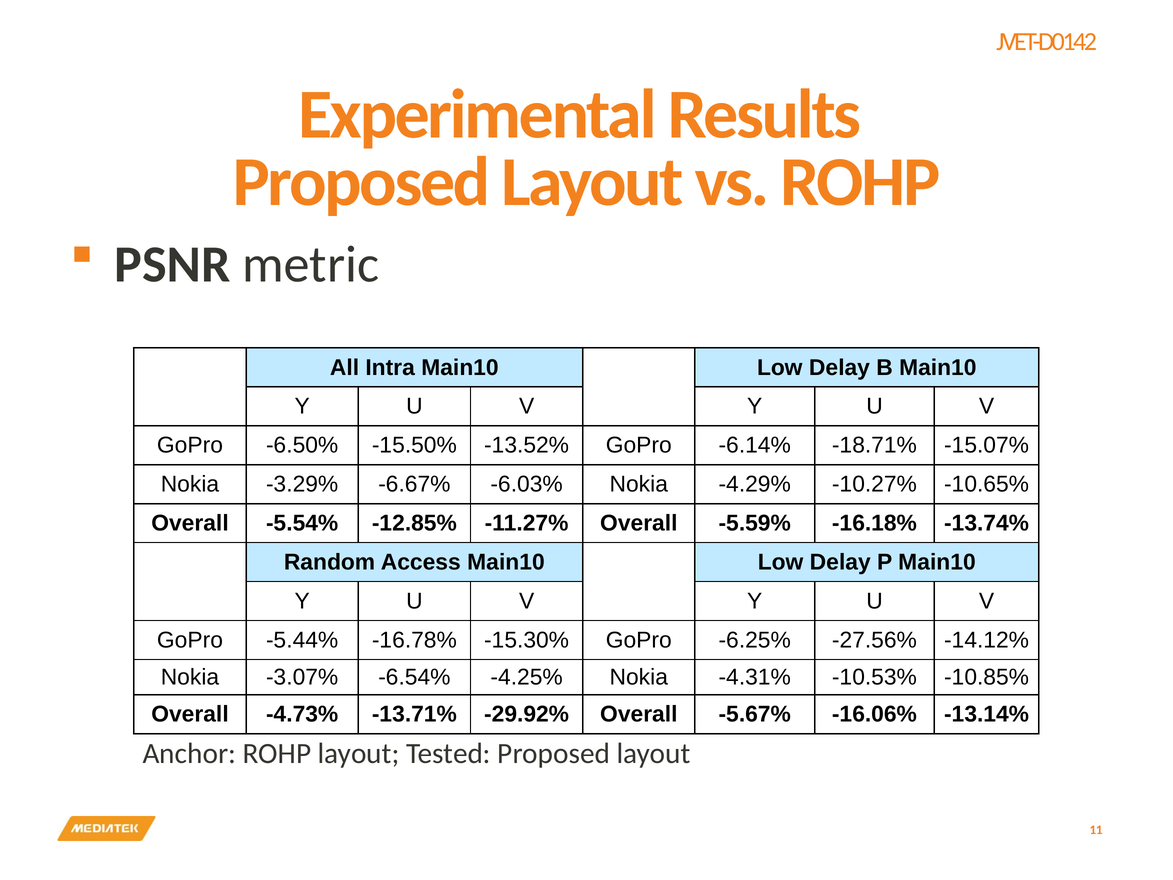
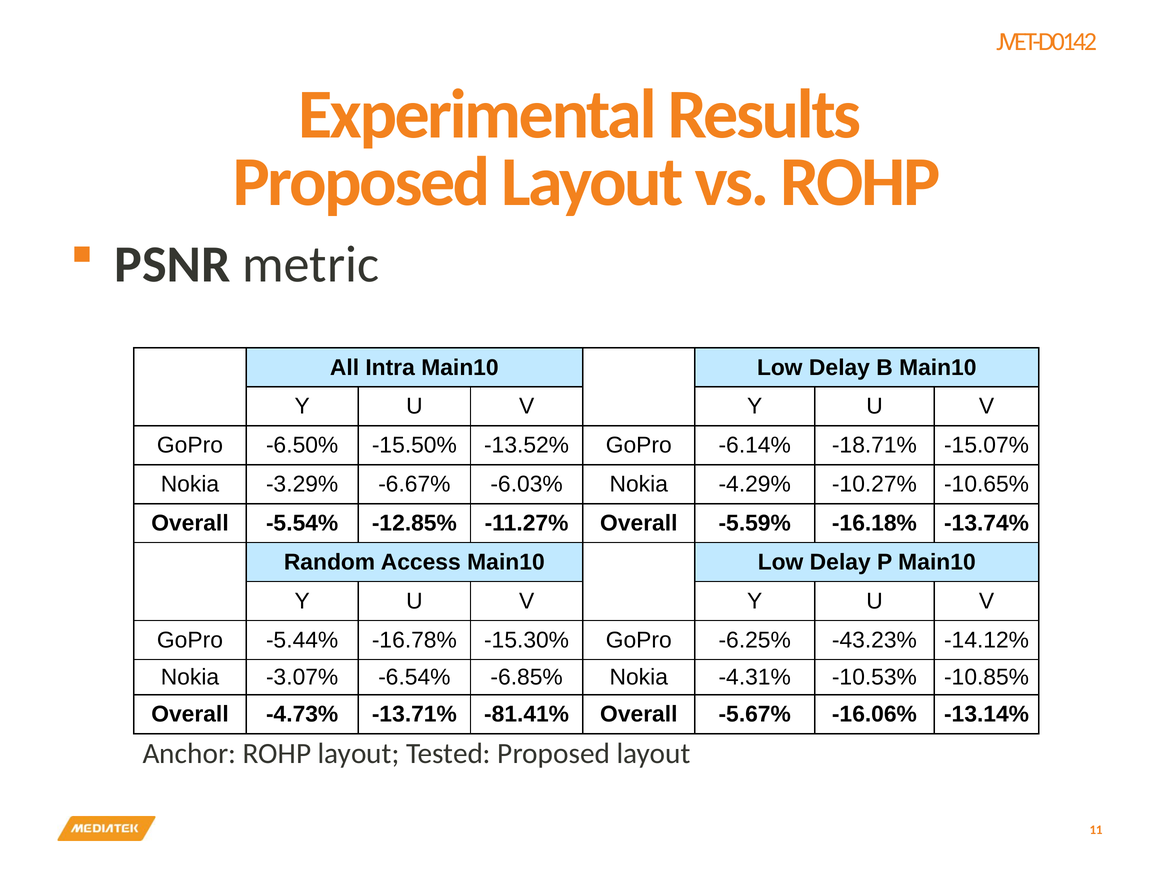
-27.56%: -27.56% -> -43.23%
-4.25%: -4.25% -> -6.85%
-29.92%: -29.92% -> -81.41%
